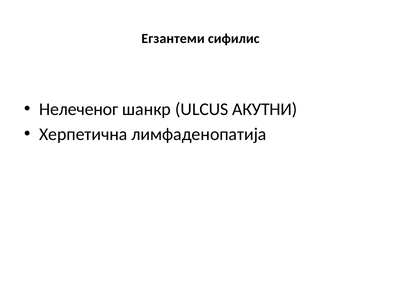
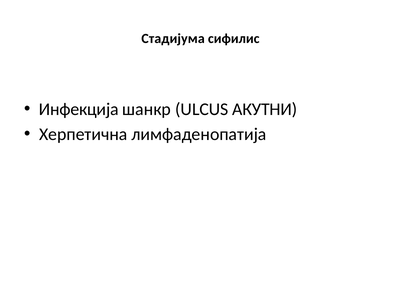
Егзантеми: Егзантеми -> Стадијума
Нелеченог: Нелеченог -> Инфекција
